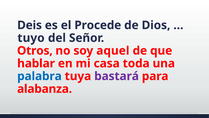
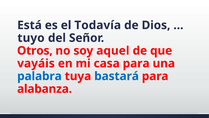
Deis: Deis -> Está
Procede: Procede -> Todavía
hablar: hablar -> vayáis
casa toda: toda -> para
bastará colour: purple -> blue
